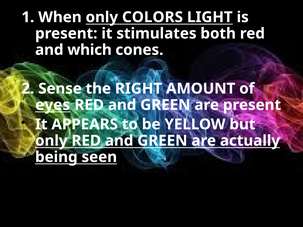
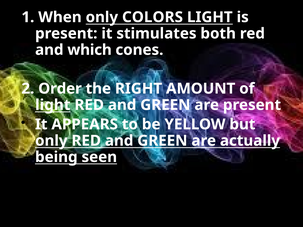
Sense: Sense -> Order
eyes at (53, 105): eyes -> light
